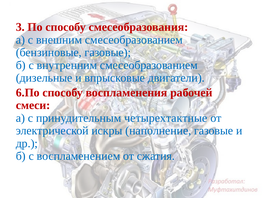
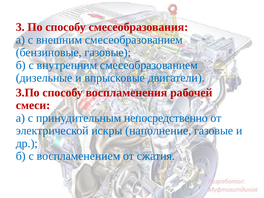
6.По: 6.По -> 3.По
четырехтактные: четырехтактные -> непосредственно
